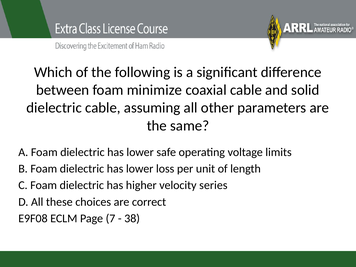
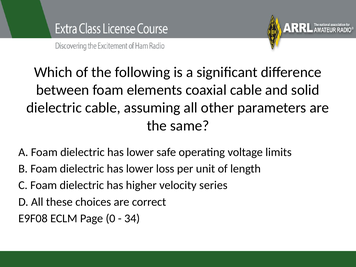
minimize: minimize -> elements
7: 7 -> 0
38: 38 -> 34
